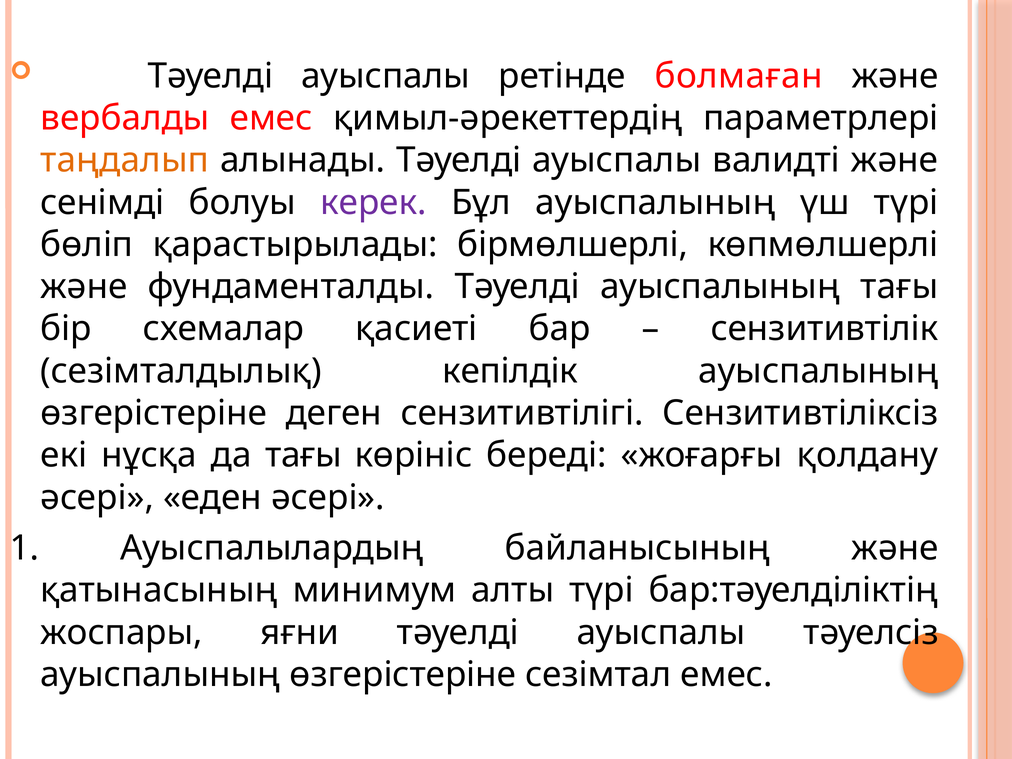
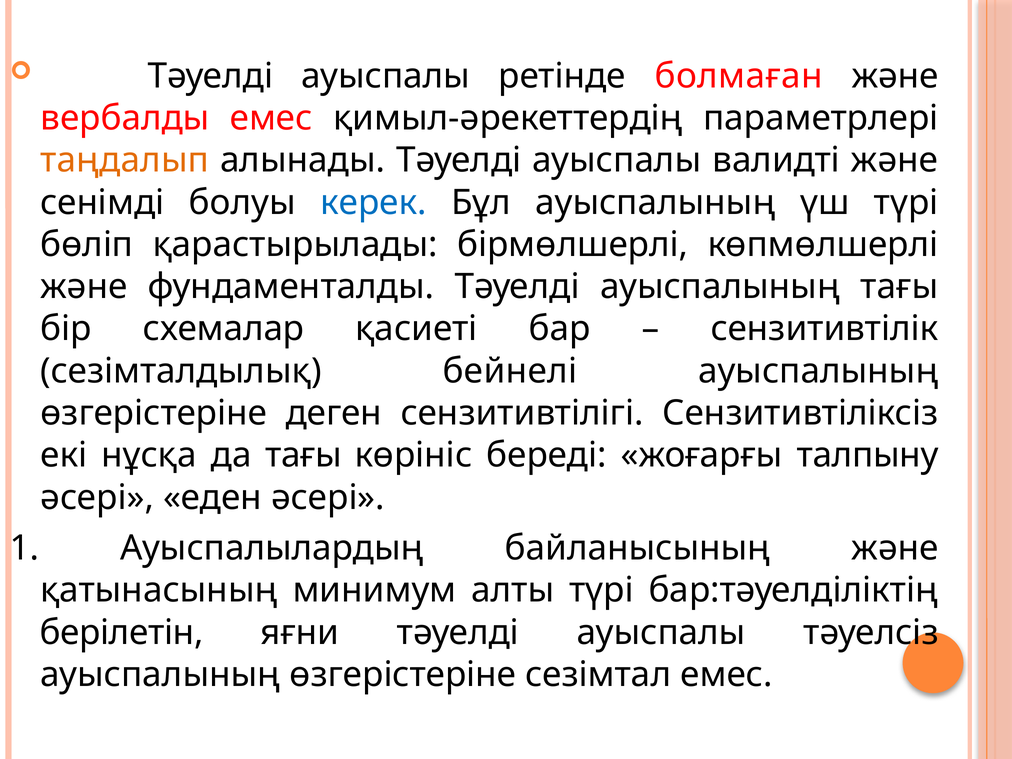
керек colour: purple -> blue
кепілдік: кепілдік -> бейнелі
қолдану: қолдану -> талпыну
жоспары: жоспары -> берілетін
